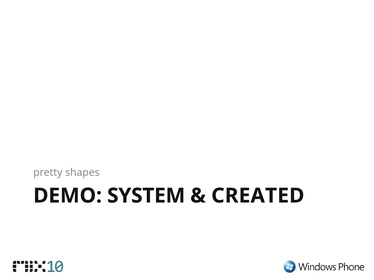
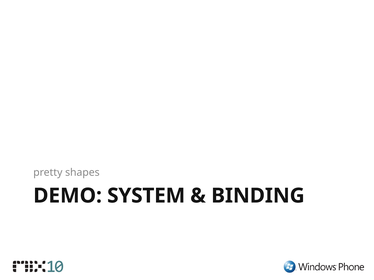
CREATED: CREATED -> BINDING
